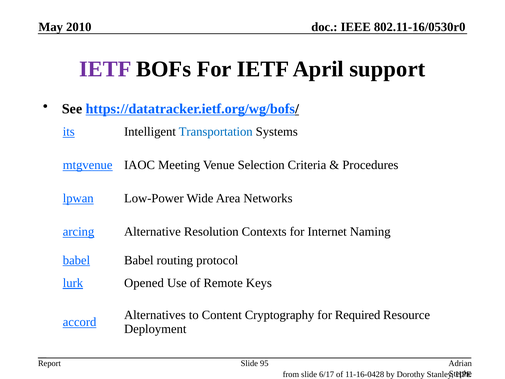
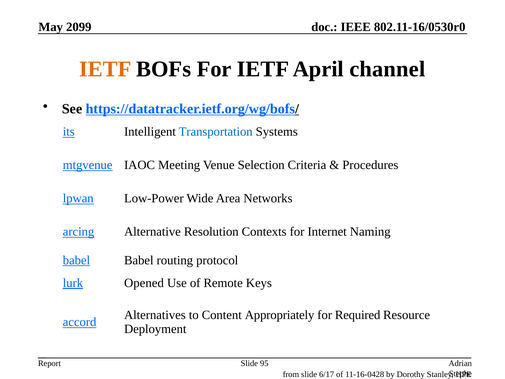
2010: 2010 -> 2099
IETF at (105, 69) colour: purple -> orange
support: support -> channel
Cryptography: Cryptography -> Appropriately
